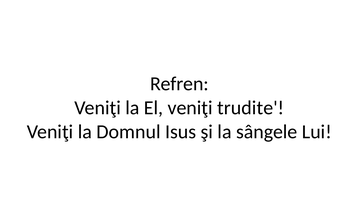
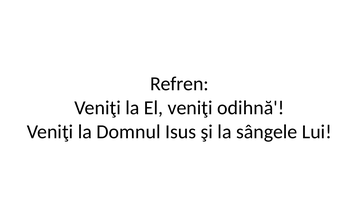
trudite: trudite -> odihnă
